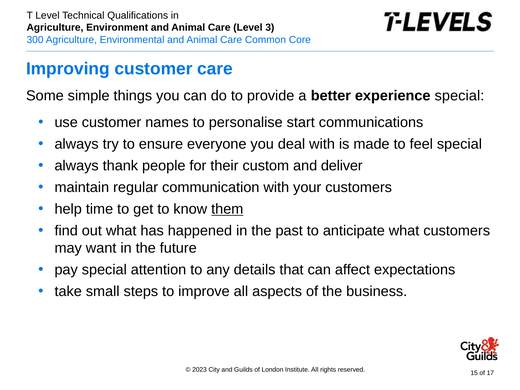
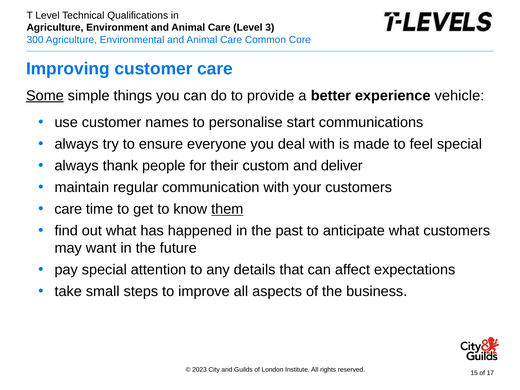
Some underline: none -> present
experience special: special -> vehicle
help at (68, 209): help -> care
